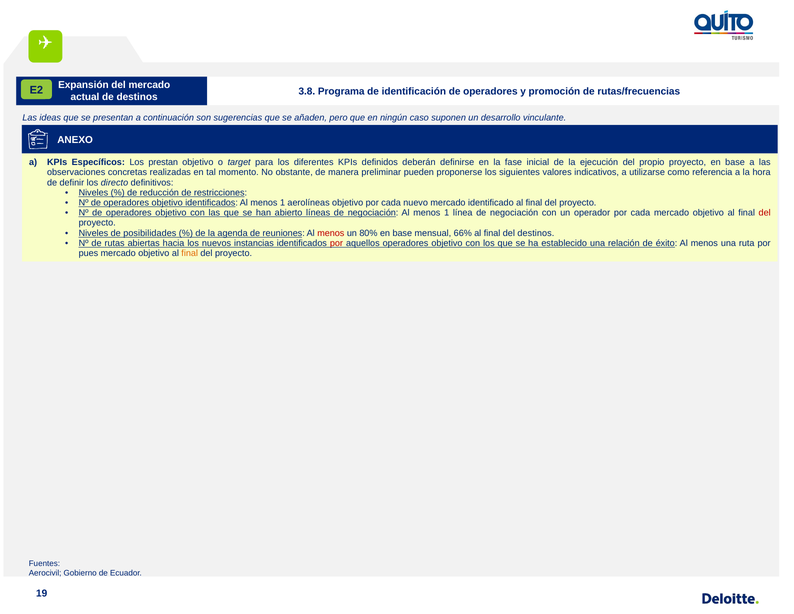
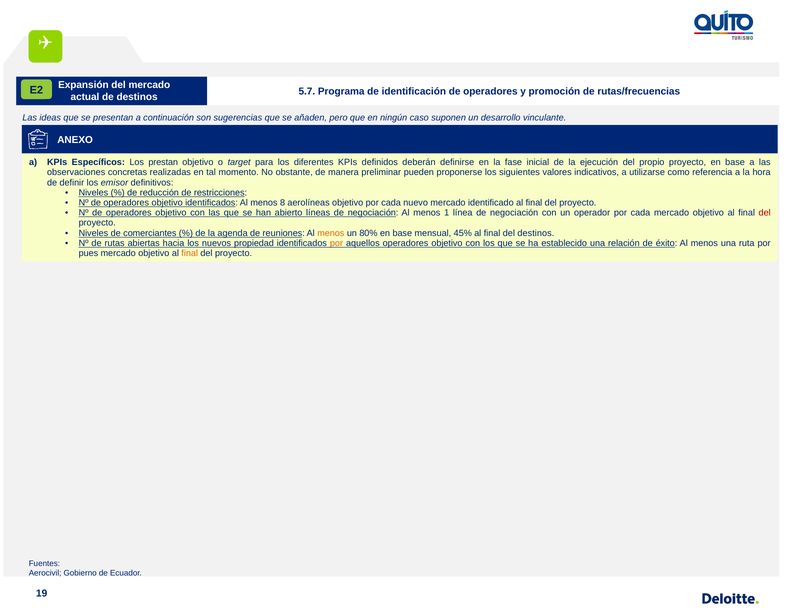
3.8: 3.8 -> 5.7
directo: directo -> emisor
identificados Al menos 1: 1 -> 8
posibilidades: posibilidades -> comerciantes
menos at (331, 233) colour: red -> orange
66%: 66% -> 45%
instancias: instancias -> propiedad
por at (336, 243) colour: red -> orange
